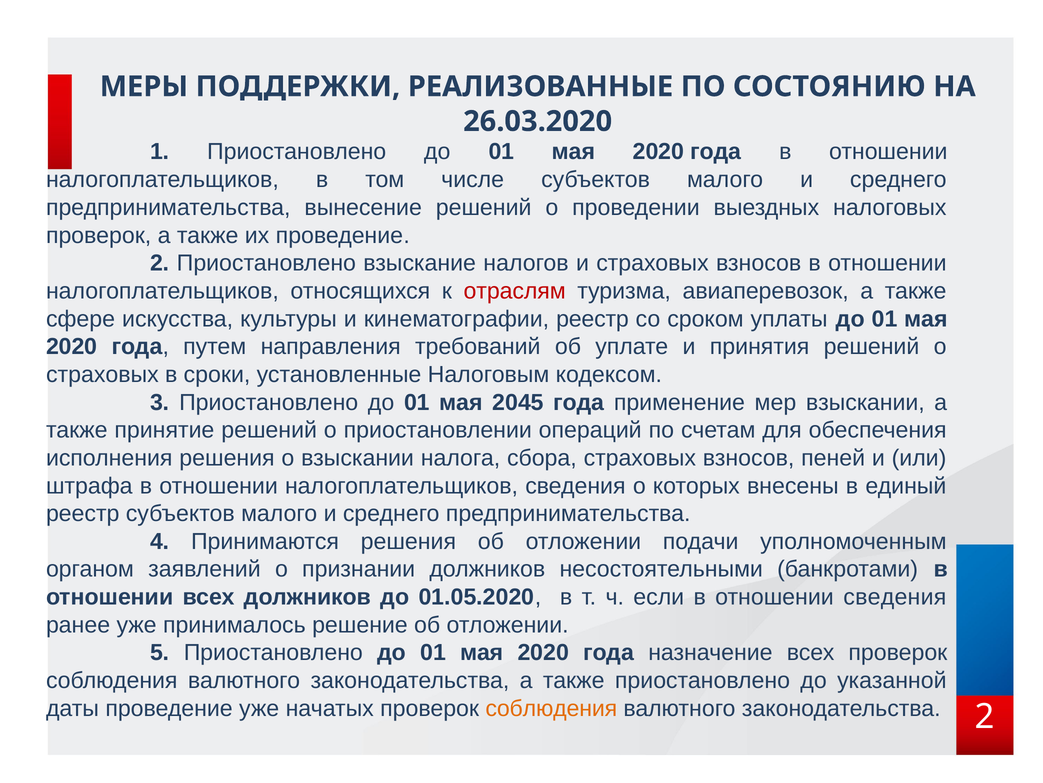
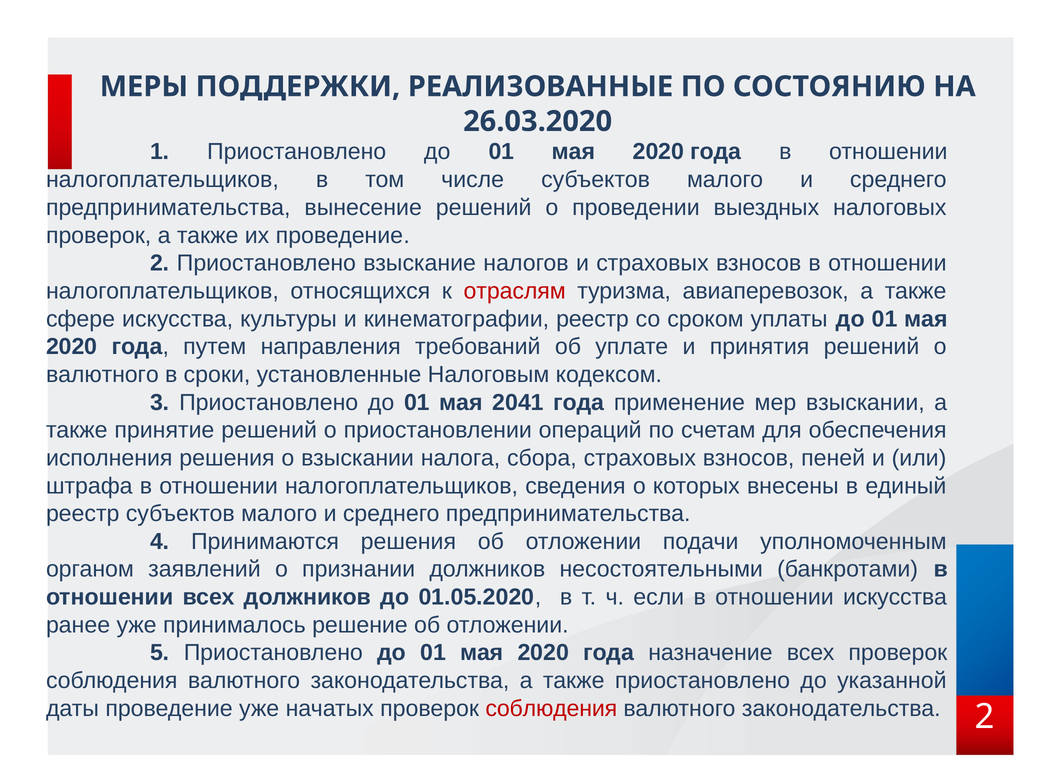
страховых at (102, 374): страховых -> валютного
2045: 2045 -> 2041
отношении сведения: сведения -> искусства
соблюдения at (551, 708) colour: orange -> red
